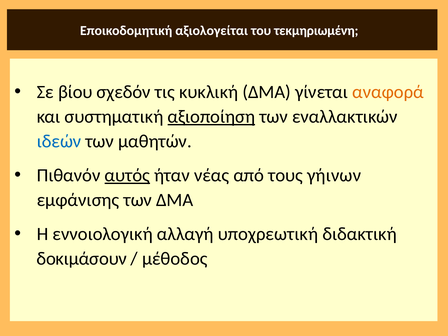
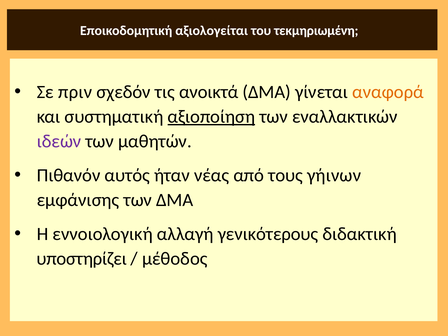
βίου: βίου -> πριν
κυκλική: κυκλική -> ανοικτά
ιδεών colour: blue -> purple
αυτός underline: present -> none
υποχρεωτική: υποχρεωτική -> γενικότερους
δοκιμάσουν: δοκιμάσουν -> υποστηρίζει
